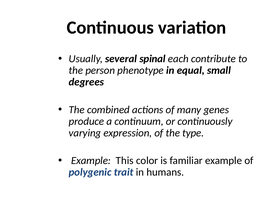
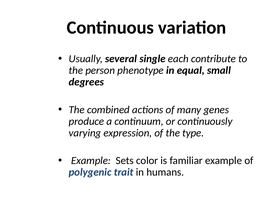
spinal: spinal -> single
This: This -> Sets
